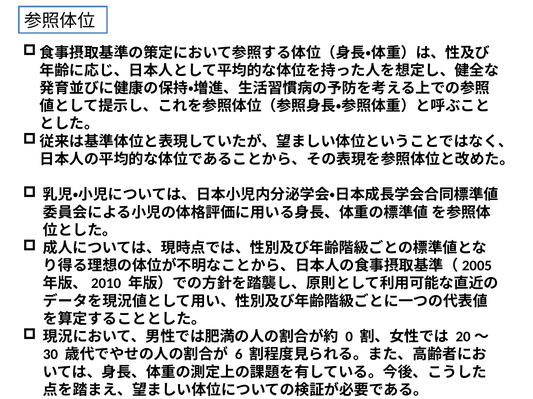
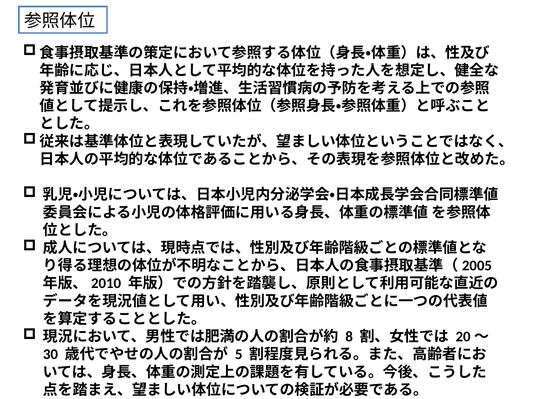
0: 0 -> 8
6: 6 -> 5
